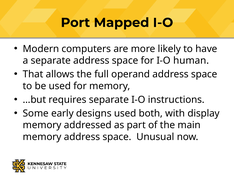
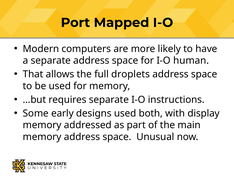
operand: operand -> droplets
